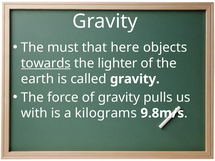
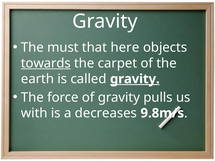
lighter: lighter -> carpet
gravity at (135, 79) underline: none -> present
kilograms: kilograms -> decreases
